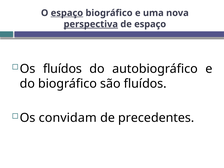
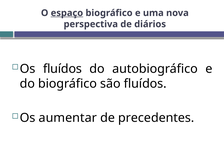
perspectiva underline: present -> none
de espaço: espaço -> diários
convidam: convidam -> aumentar
